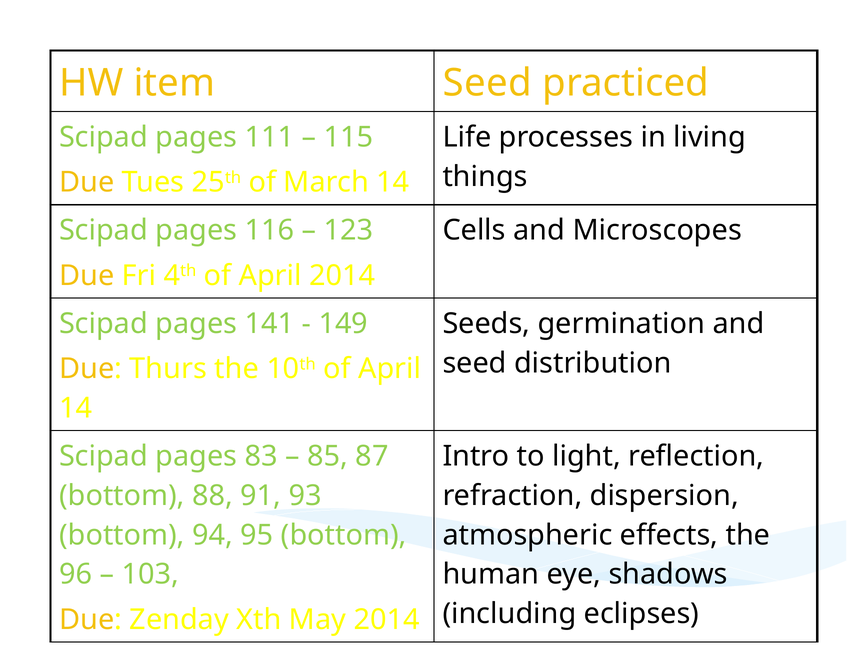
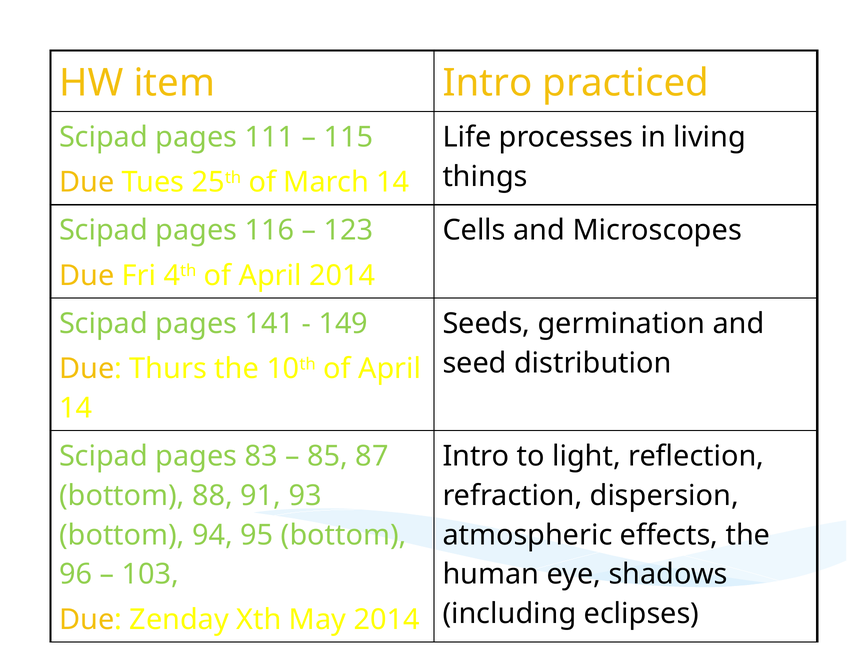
item Seed: Seed -> Intro
